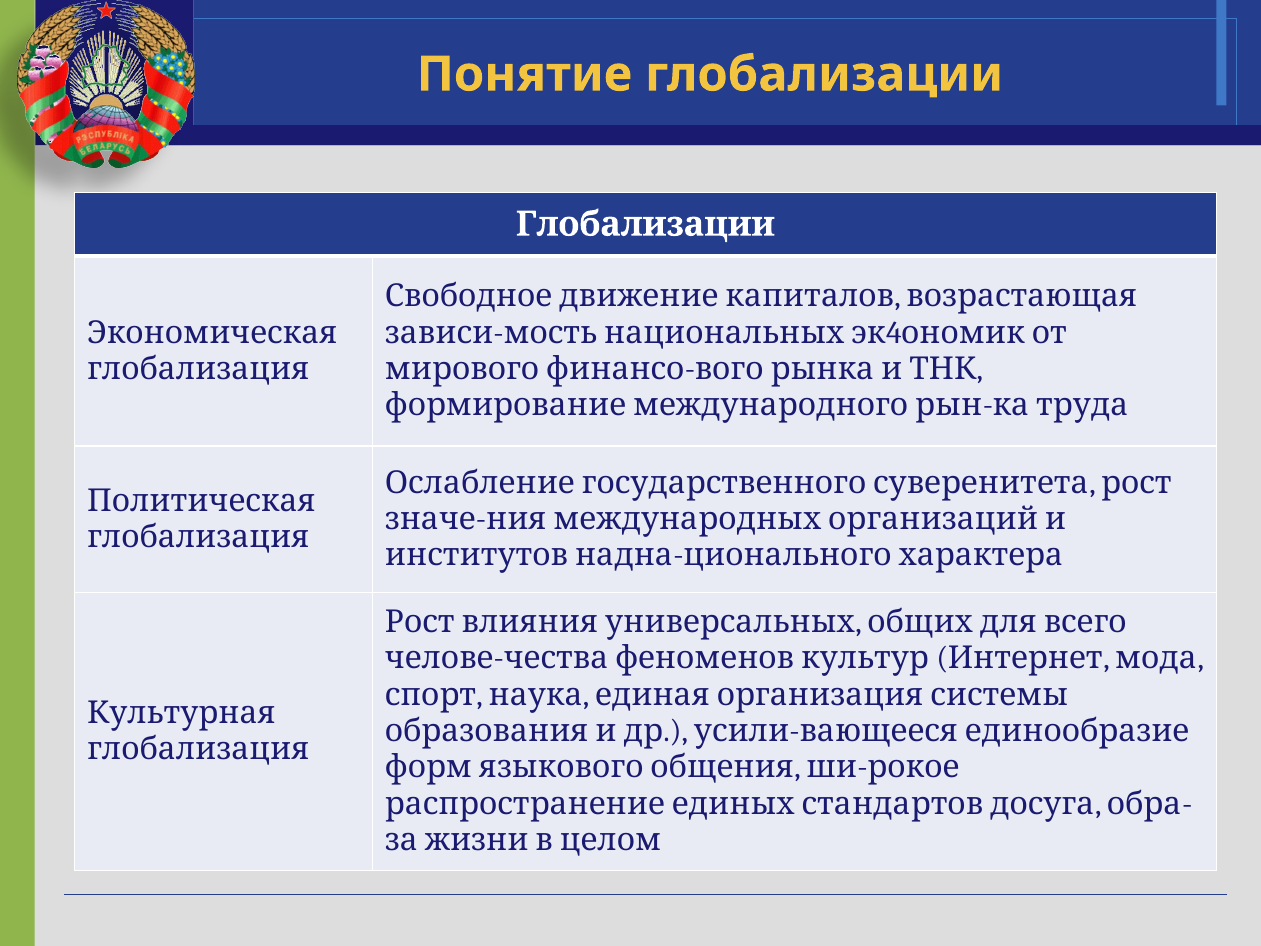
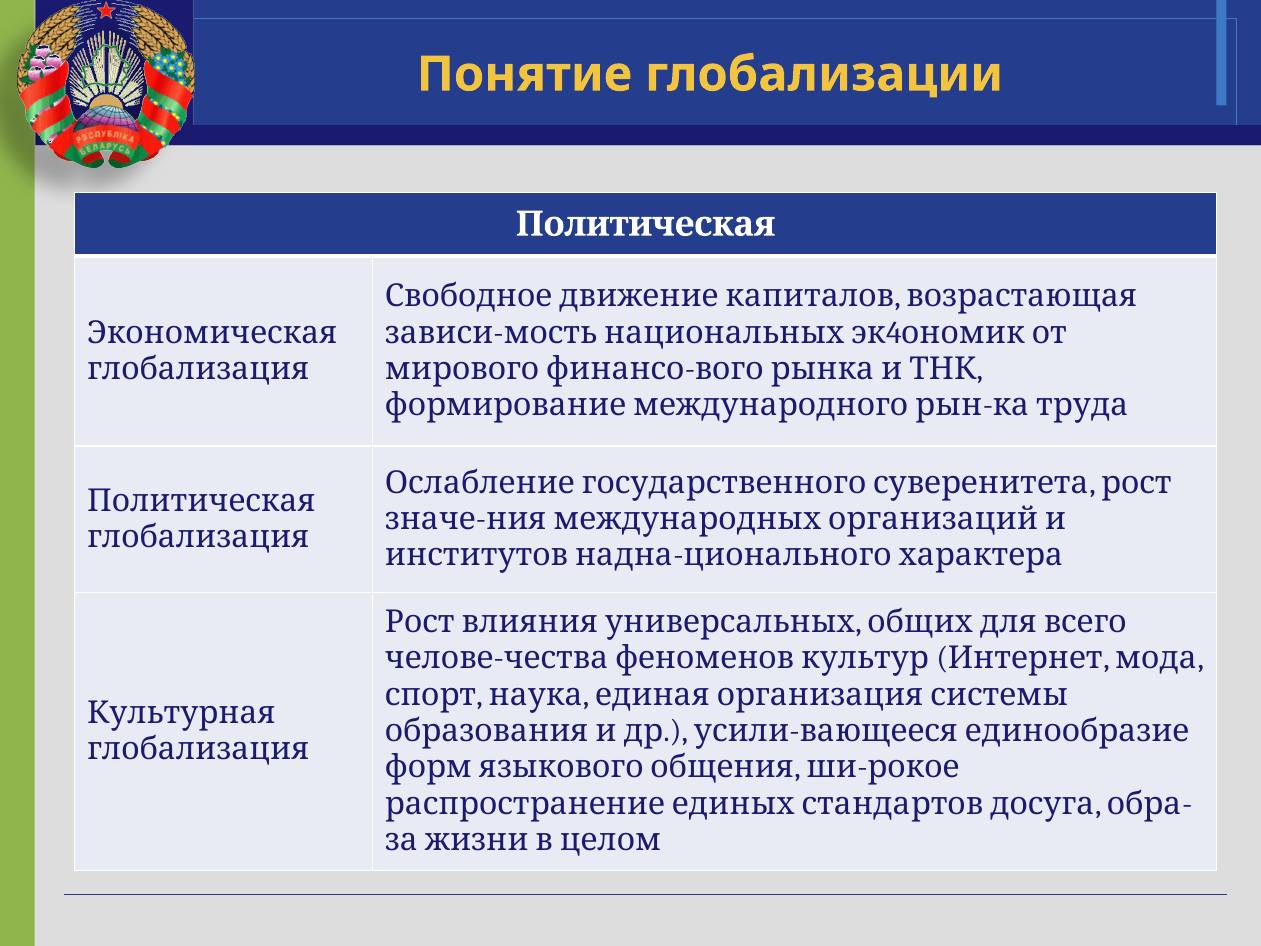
Глобализации at (645, 224): Глобализации -> Политическая
